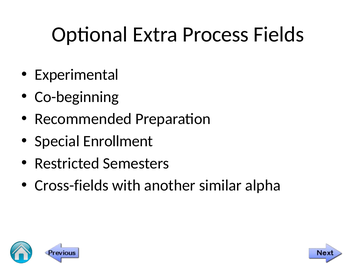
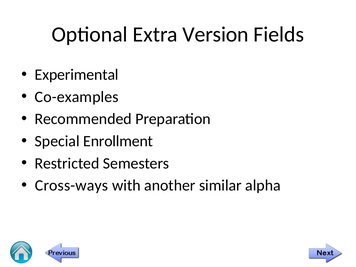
Process: Process -> Version
Co-beginning: Co-beginning -> Co-examples
Cross-fields: Cross-fields -> Cross-ways
